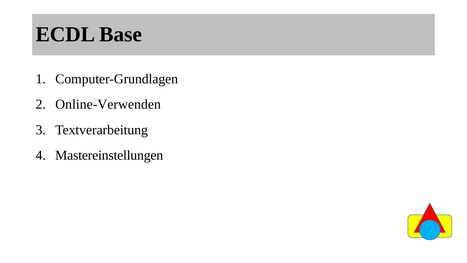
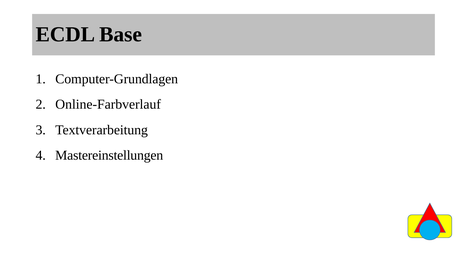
Online-Verwenden: Online-Verwenden -> Online-Farbverlauf
